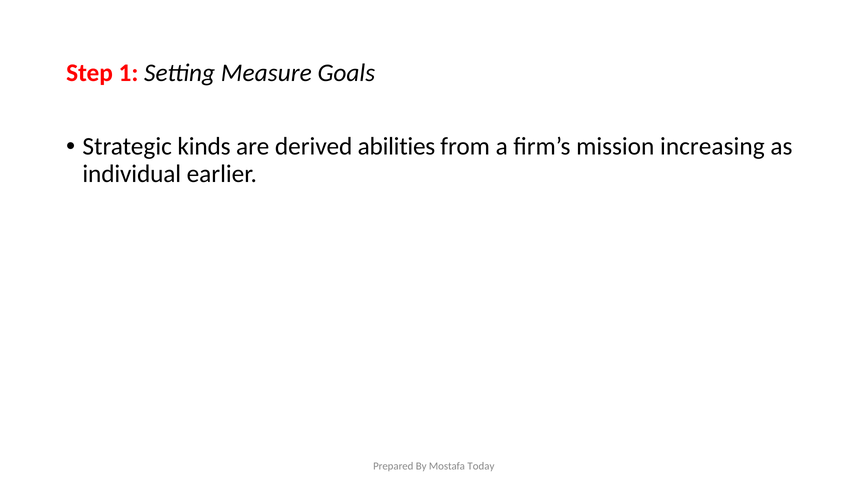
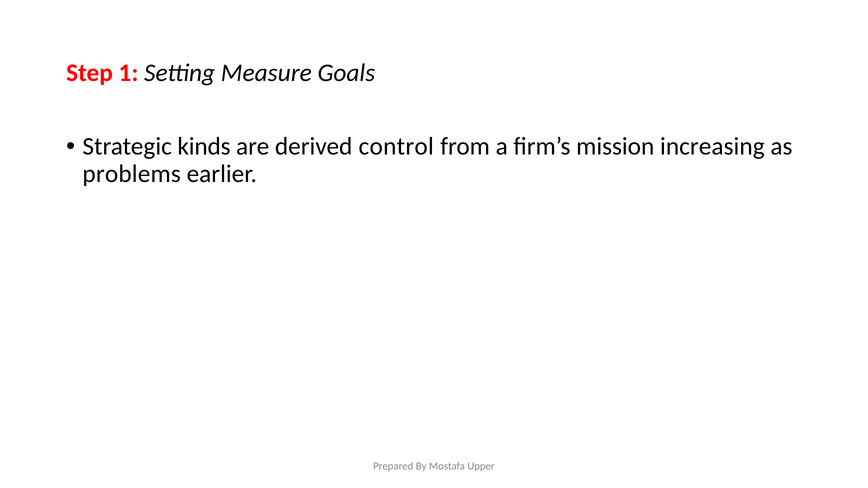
abilities: abilities -> control
individual: individual -> problems
Today: Today -> Upper
